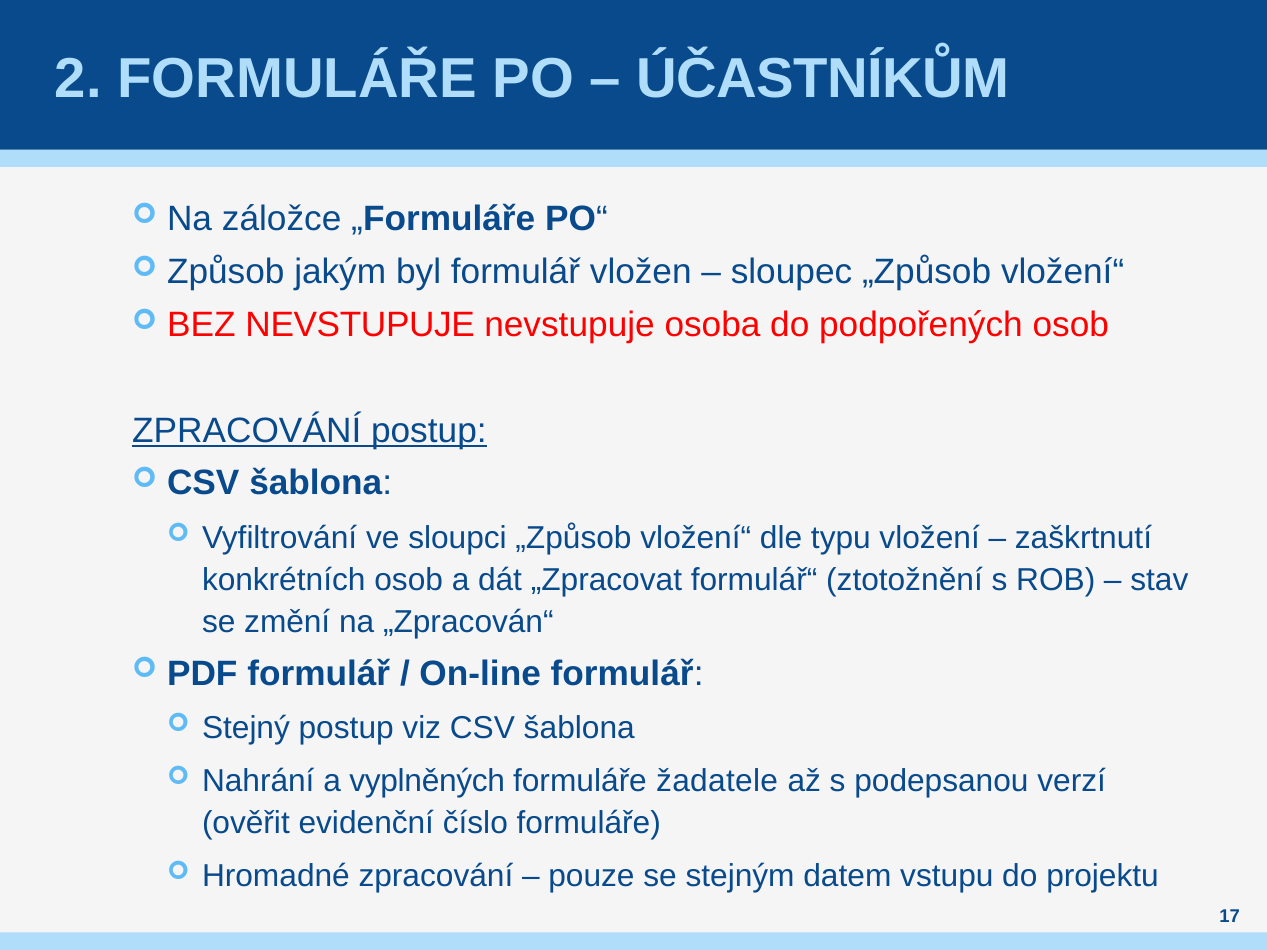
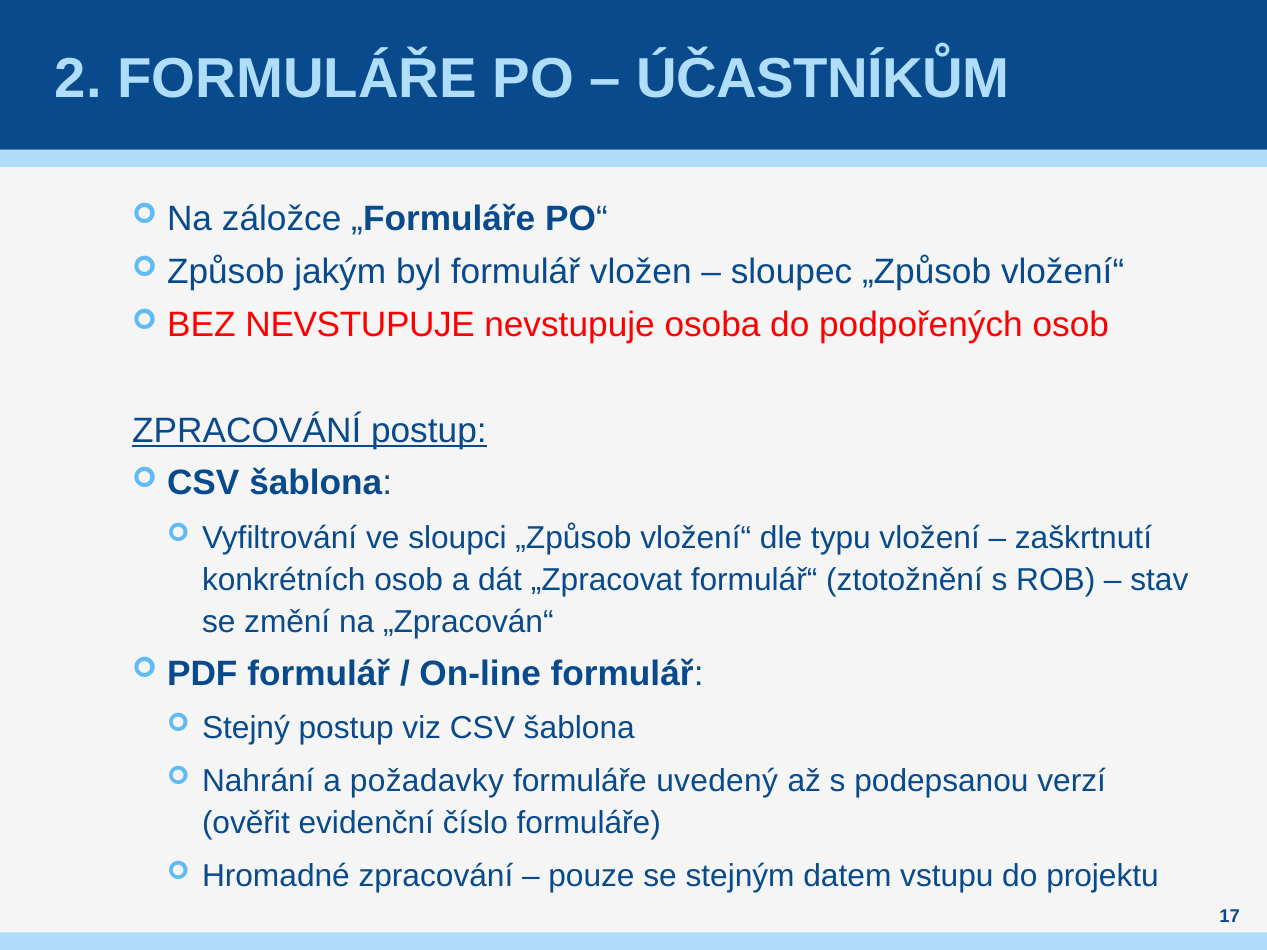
vyplněných: vyplněných -> požadavky
žadatele: žadatele -> uvedený
